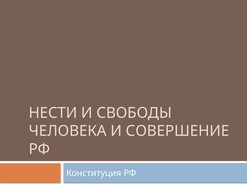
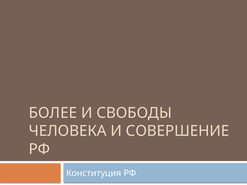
НЕСТИ: НЕСТИ -> БОЛЕЕ
